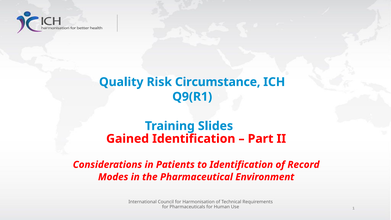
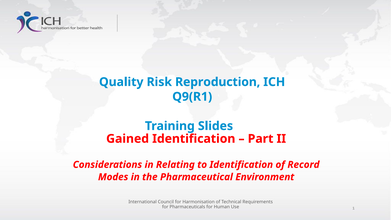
Circumstance: Circumstance -> Reproduction
Patients: Patients -> Relating
